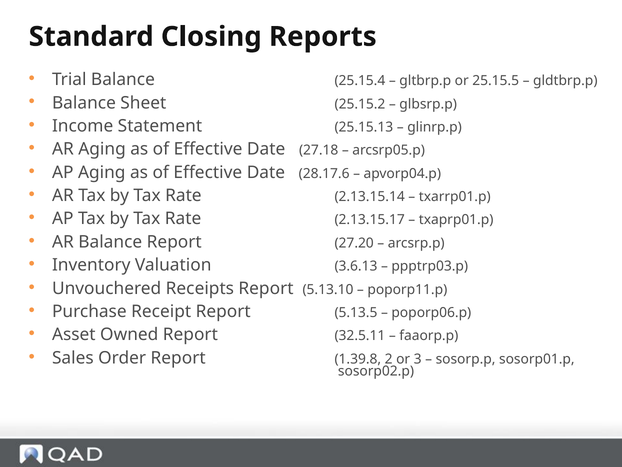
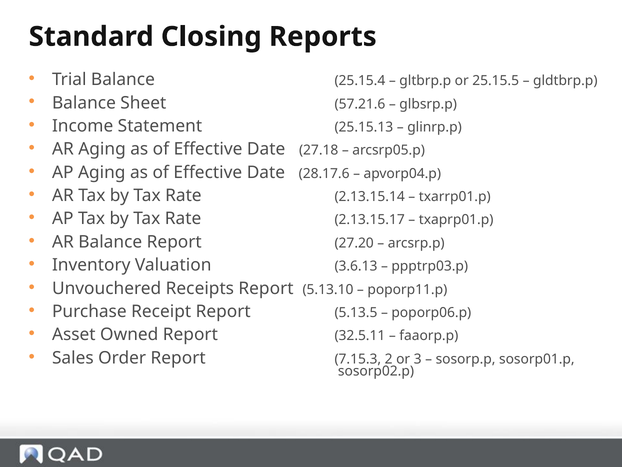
25.15.2: 25.15.2 -> 57.21.6
1.39.8: 1.39.8 -> 7.15.3
